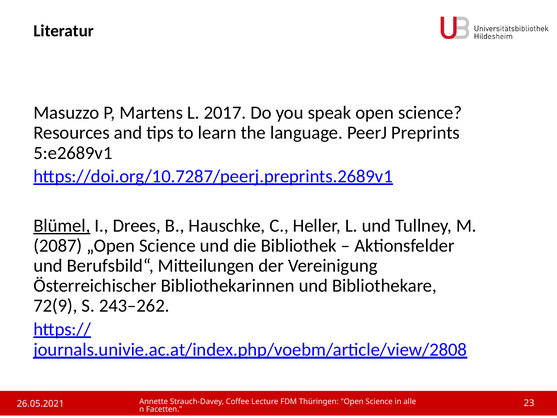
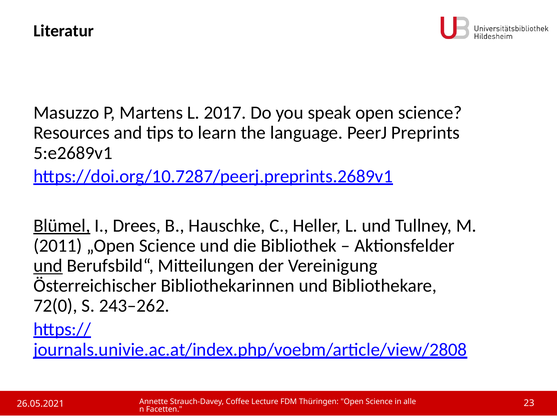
2087: 2087 -> 2011
und at (48, 266) underline: none -> present
72(9: 72(9 -> 72(0
